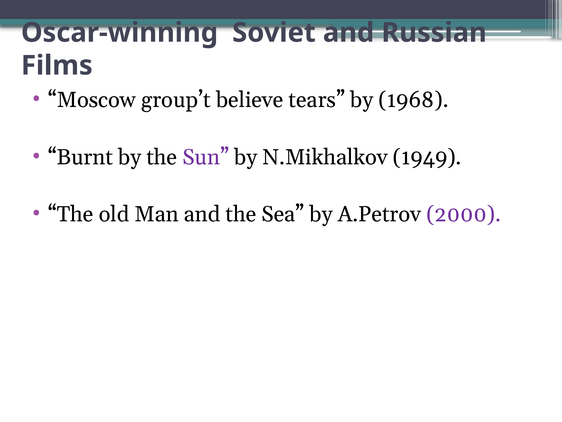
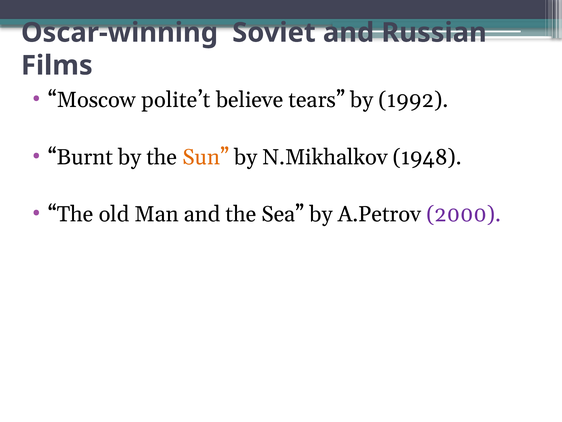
group’t: group’t -> polite’t
1968: 1968 -> 1992
Sun colour: purple -> orange
1949: 1949 -> 1948
